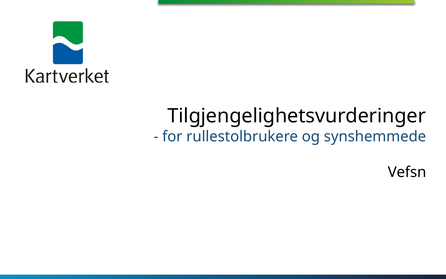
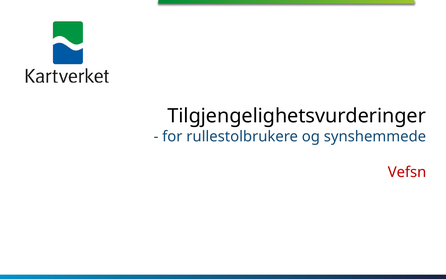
Vefsn colour: black -> red
